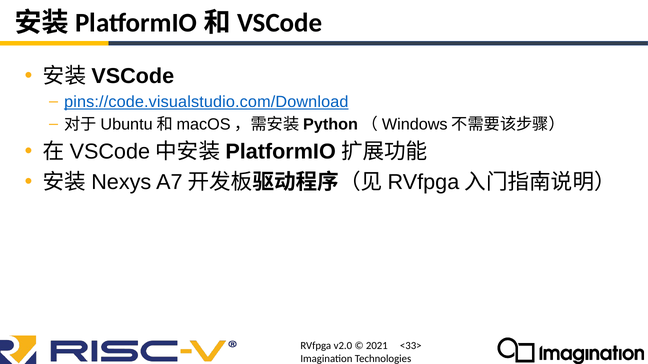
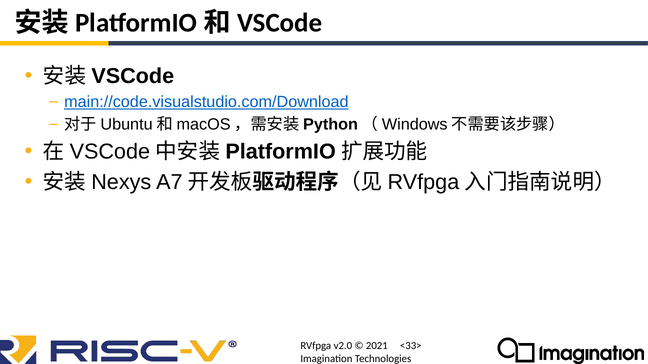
pins://code.visualstudio.com/Download: pins://code.visualstudio.com/Download -> main://code.visualstudio.com/Download
